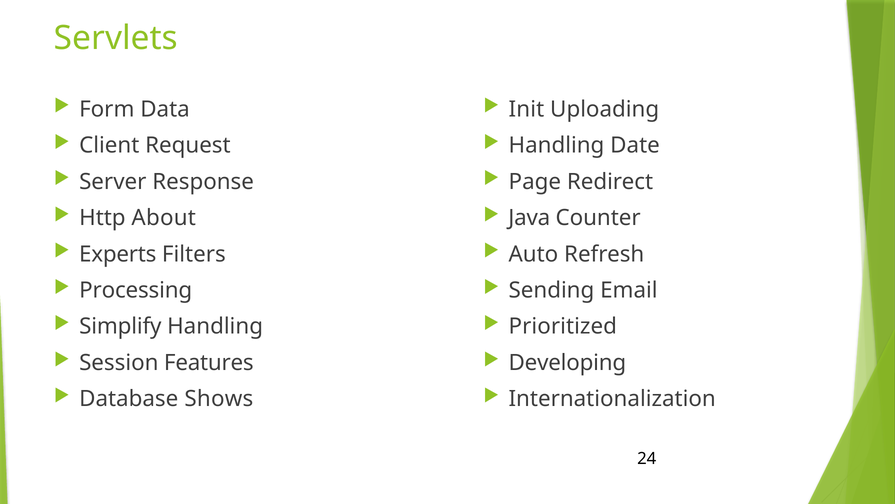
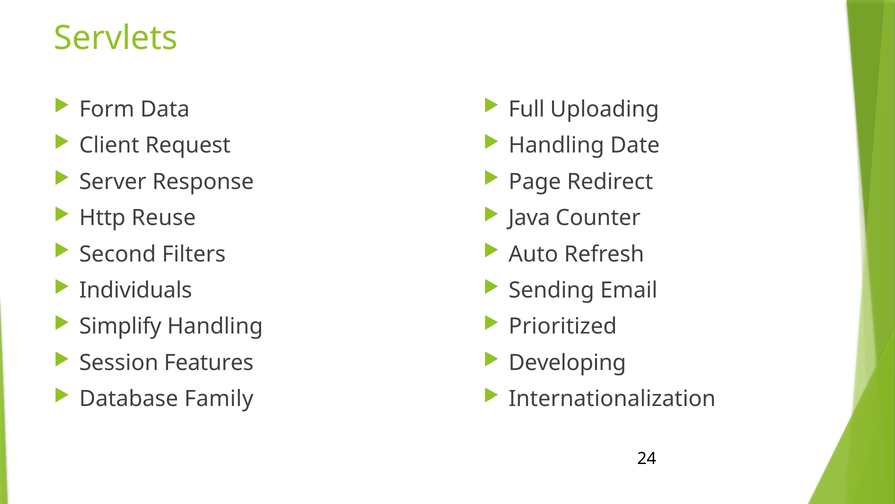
Init: Init -> Full
About: About -> Reuse
Experts: Experts -> Second
Processing: Processing -> Individuals
Shows: Shows -> Family
